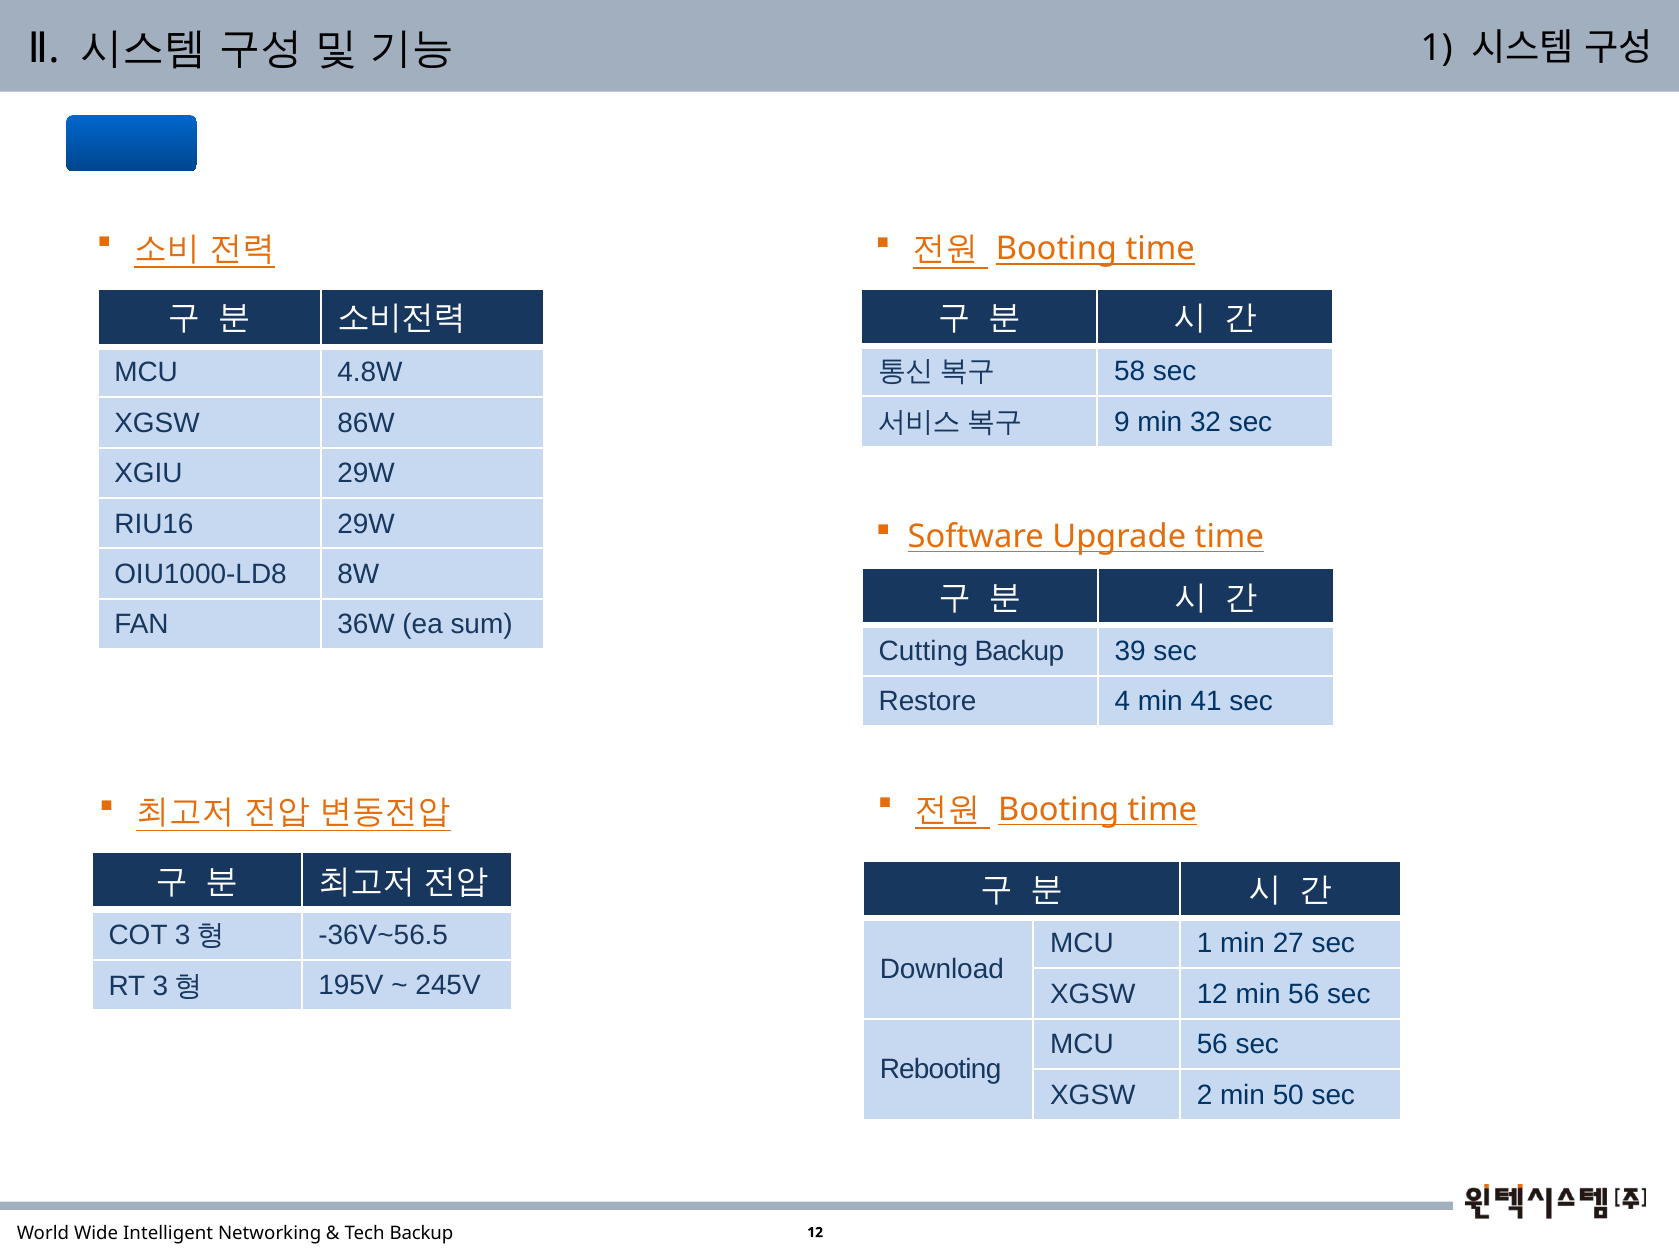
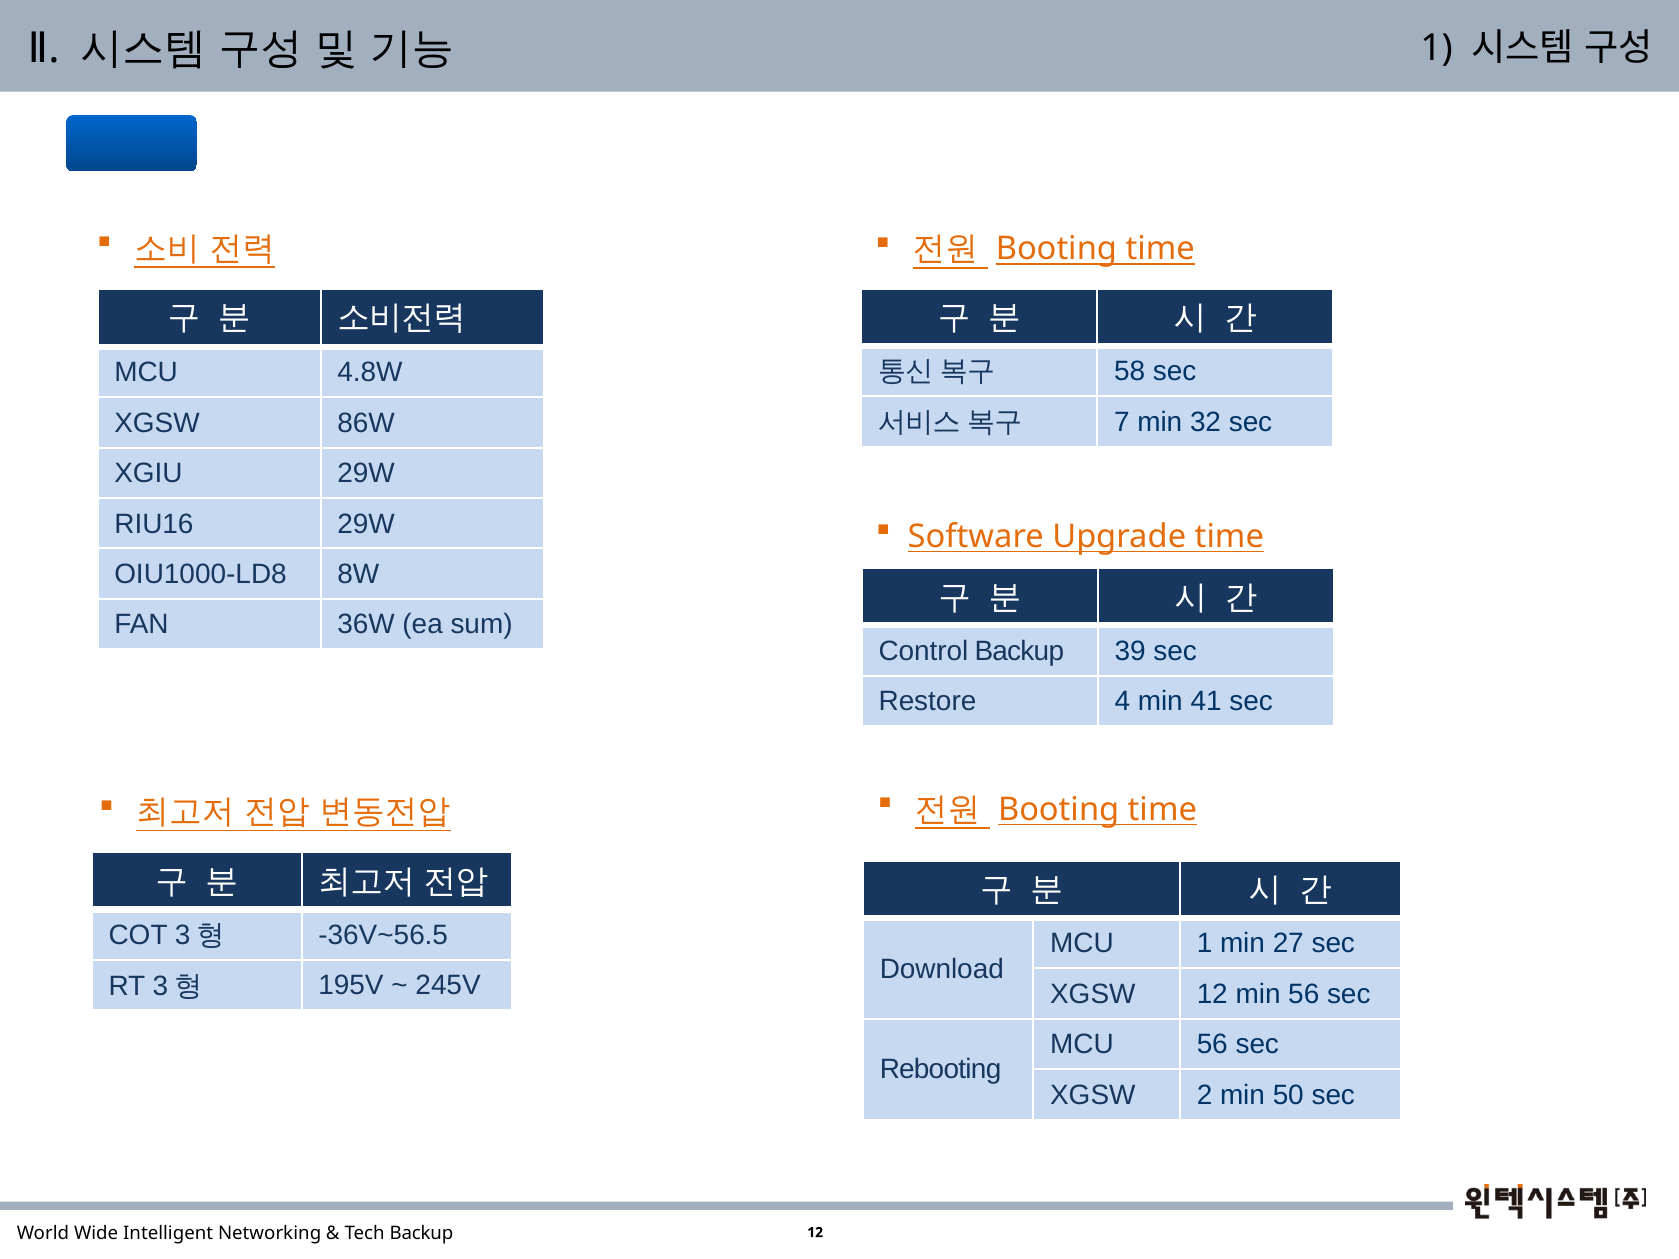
9: 9 -> 7
Cutting: Cutting -> Control
